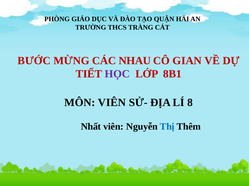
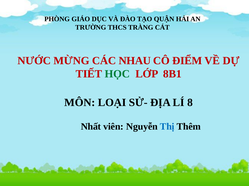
BƯỚC: BƯỚC -> NƯỚC
GIAN: GIAN -> ĐIỂM
HỌC colour: purple -> green
MÔN VIÊN: VIÊN -> LOẠI
